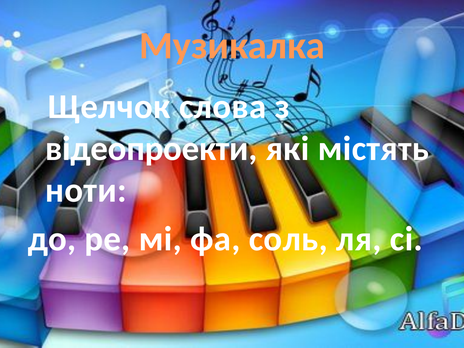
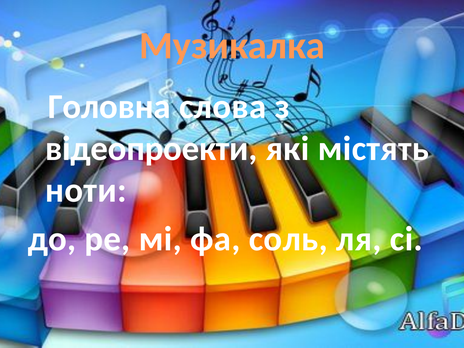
Щелчок: Щелчок -> Головна
